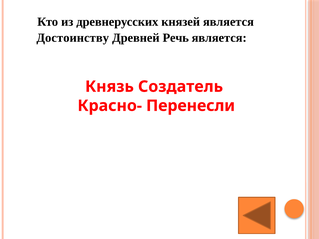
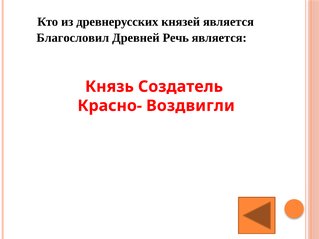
Достоинству: Достоинству -> Благословил
Перенесли: Перенесли -> Воздвигли
